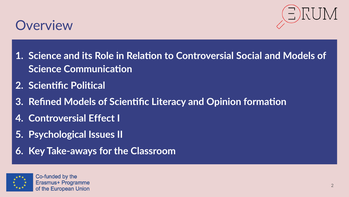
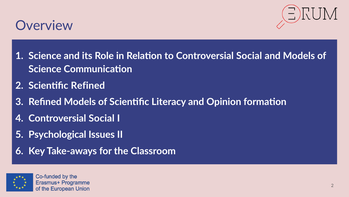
Scientific Political: Political -> Refined
Effect at (102, 118): Effect -> Social
